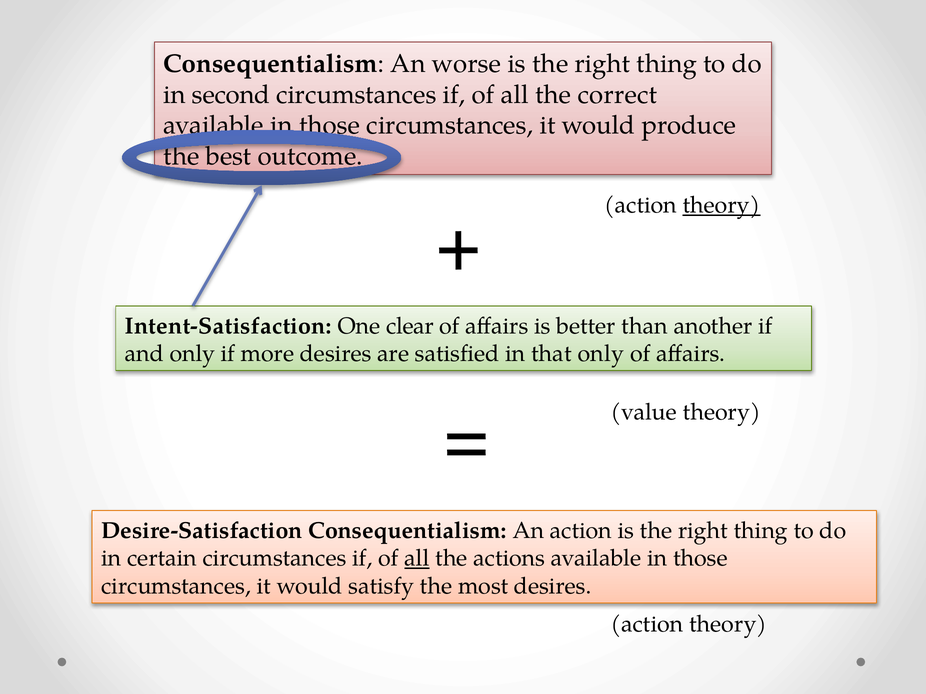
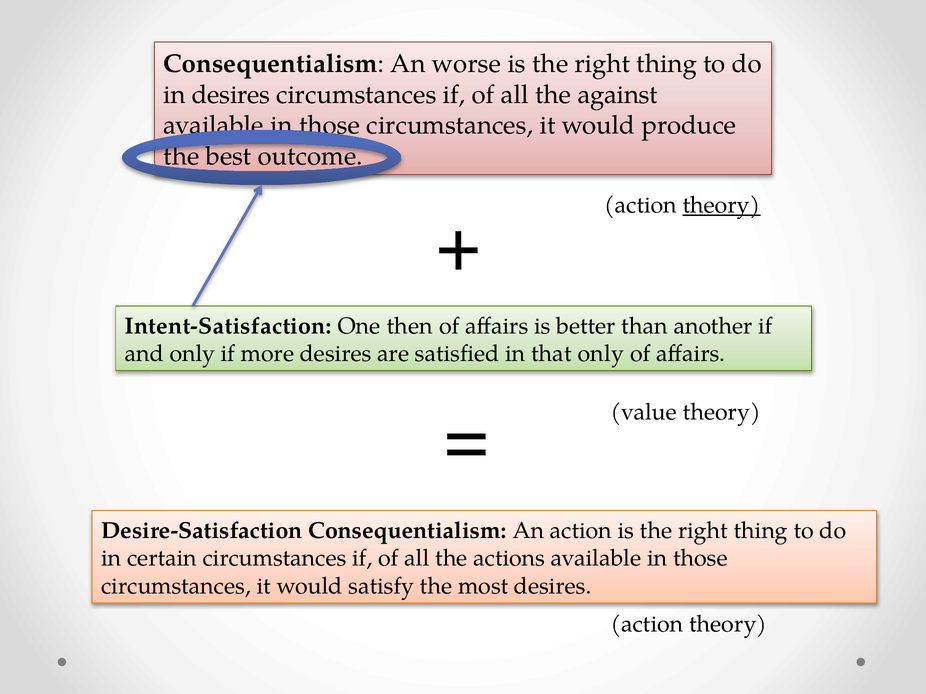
in second: second -> desires
correct: correct -> against
clear: clear -> then
all at (417, 559) underline: present -> none
